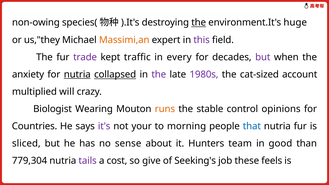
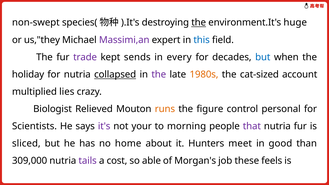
non-owing: non-owing -> non-swept
Massimi,an colour: orange -> purple
this colour: purple -> blue
traffic: traffic -> sends
but at (263, 57) colour: purple -> blue
anxiety: anxiety -> holiday
nutria at (77, 74) underline: present -> none
1980s colour: purple -> orange
will: will -> lies
Wearing: Wearing -> Relieved
stable: stable -> figure
opinions: opinions -> personal
Countries: Countries -> Scientists
that colour: blue -> purple
sense: sense -> home
team: team -> meet
779,304: 779,304 -> 309,000
give: give -> able
Seeking's: Seeking's -> Morgan's
